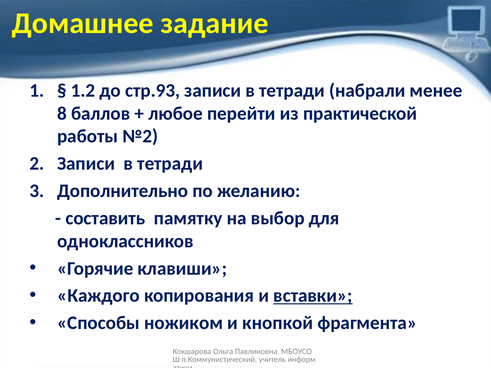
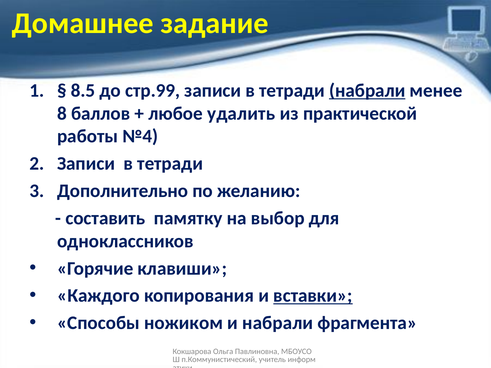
1.2: 1.2 -> 8.5
стр.93: стр.93 -> стр.99
набрали at (367, 91) underline: none -> present
перейти: перейти -> удалить
№2: №2 -> №4
и кнопкой: кнопкой -> набрали
